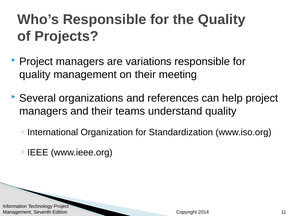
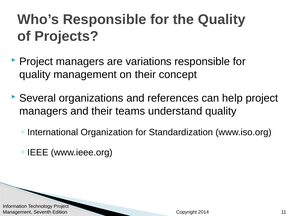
meeting: meeting -> concept
